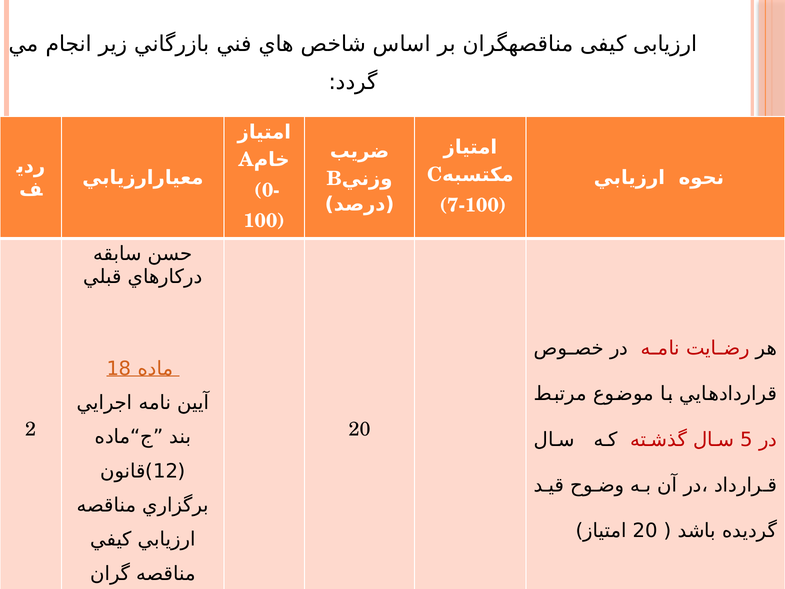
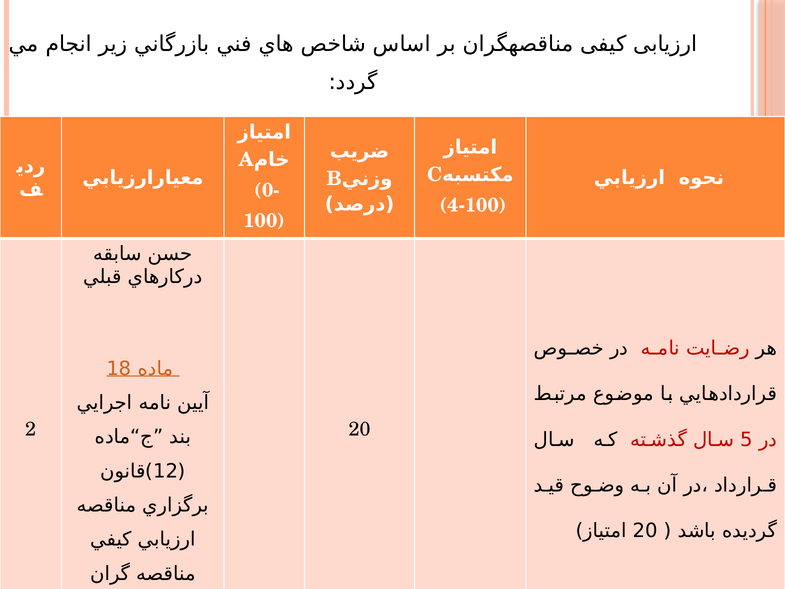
7-100: 7-100 -> 4-100
